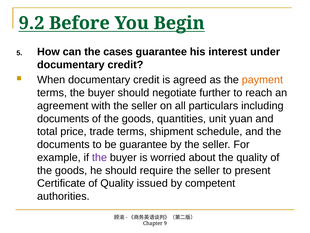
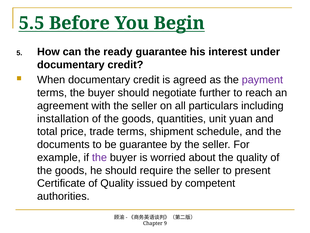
9.2: 9.2 -> 5.5
cases: cases -> ready
payment colour: orange -> purple
documents at (63, 118): documents -> installation
